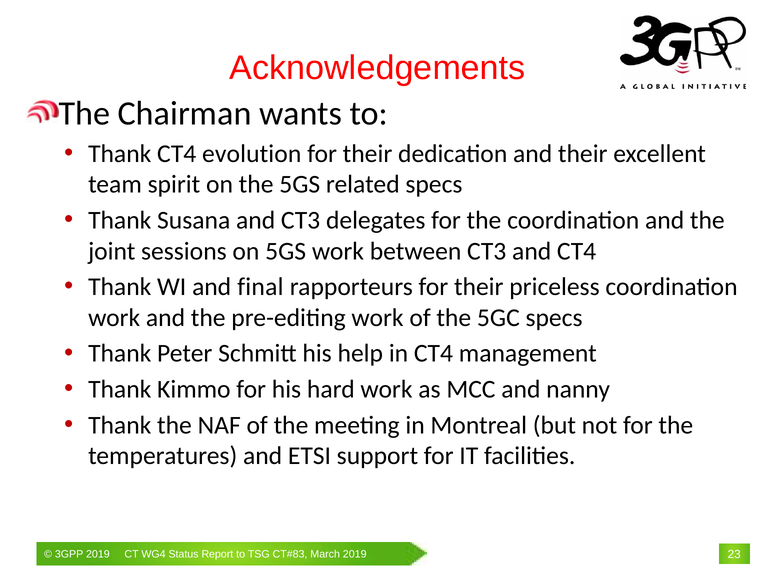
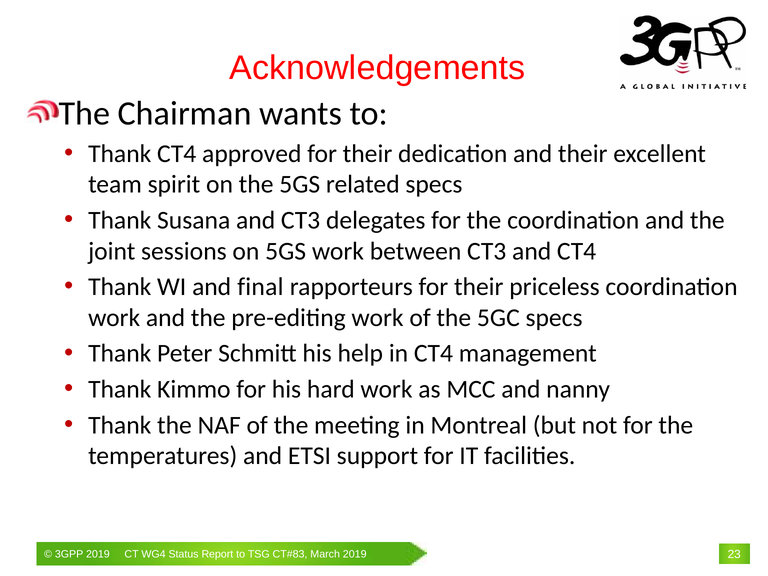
evolution: evolution -> approved
